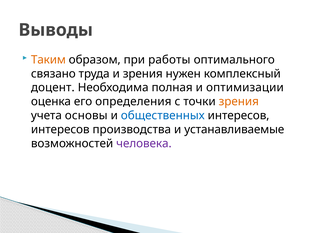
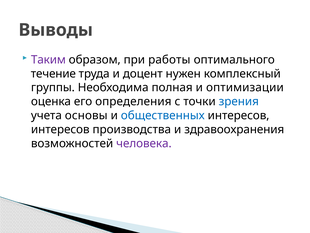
Таким colour: orange -> purple
связано: связано -> течение
и зрения: зрения -> доцент
доцент: доцент -> группы
зрения at (239, 101) colour: orange -> blue
устанавливаемые: устанавливаемые -> здравоохранения
